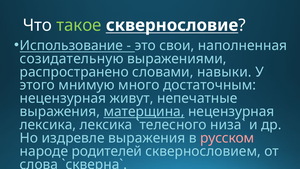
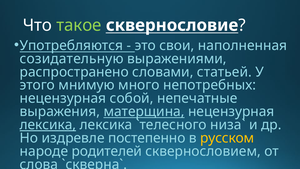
Использование: Использование -> Употребляются
навыки: навыки -> статьей
достаточным: достаточным -> непотребных
живут: живут -> собой
лексика at (48, 125) underline: none -> present
издревле выражения: выражения -> постепенно
русском colour: pink -> yellow
